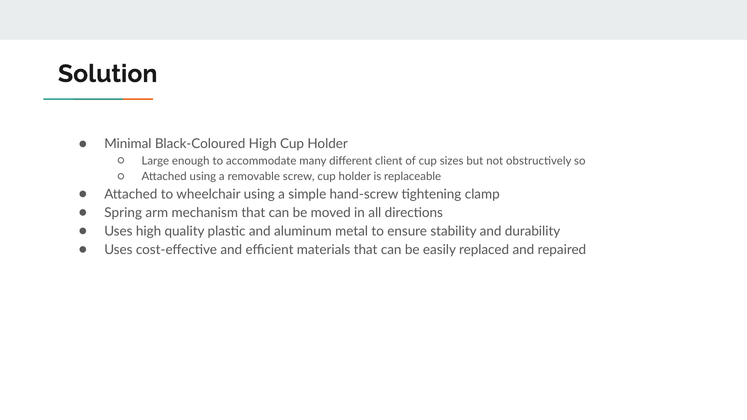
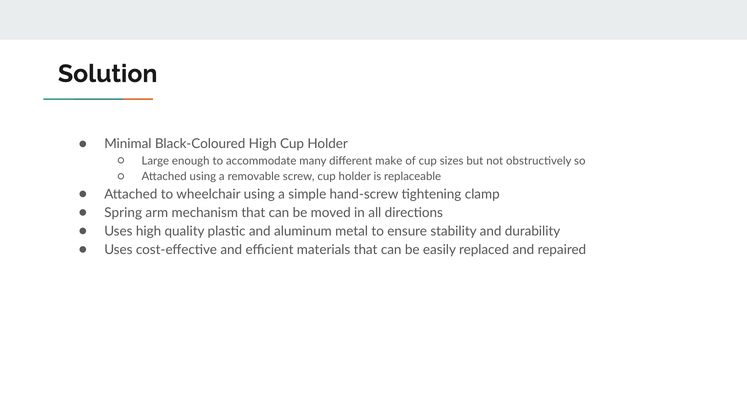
client: client -> make
